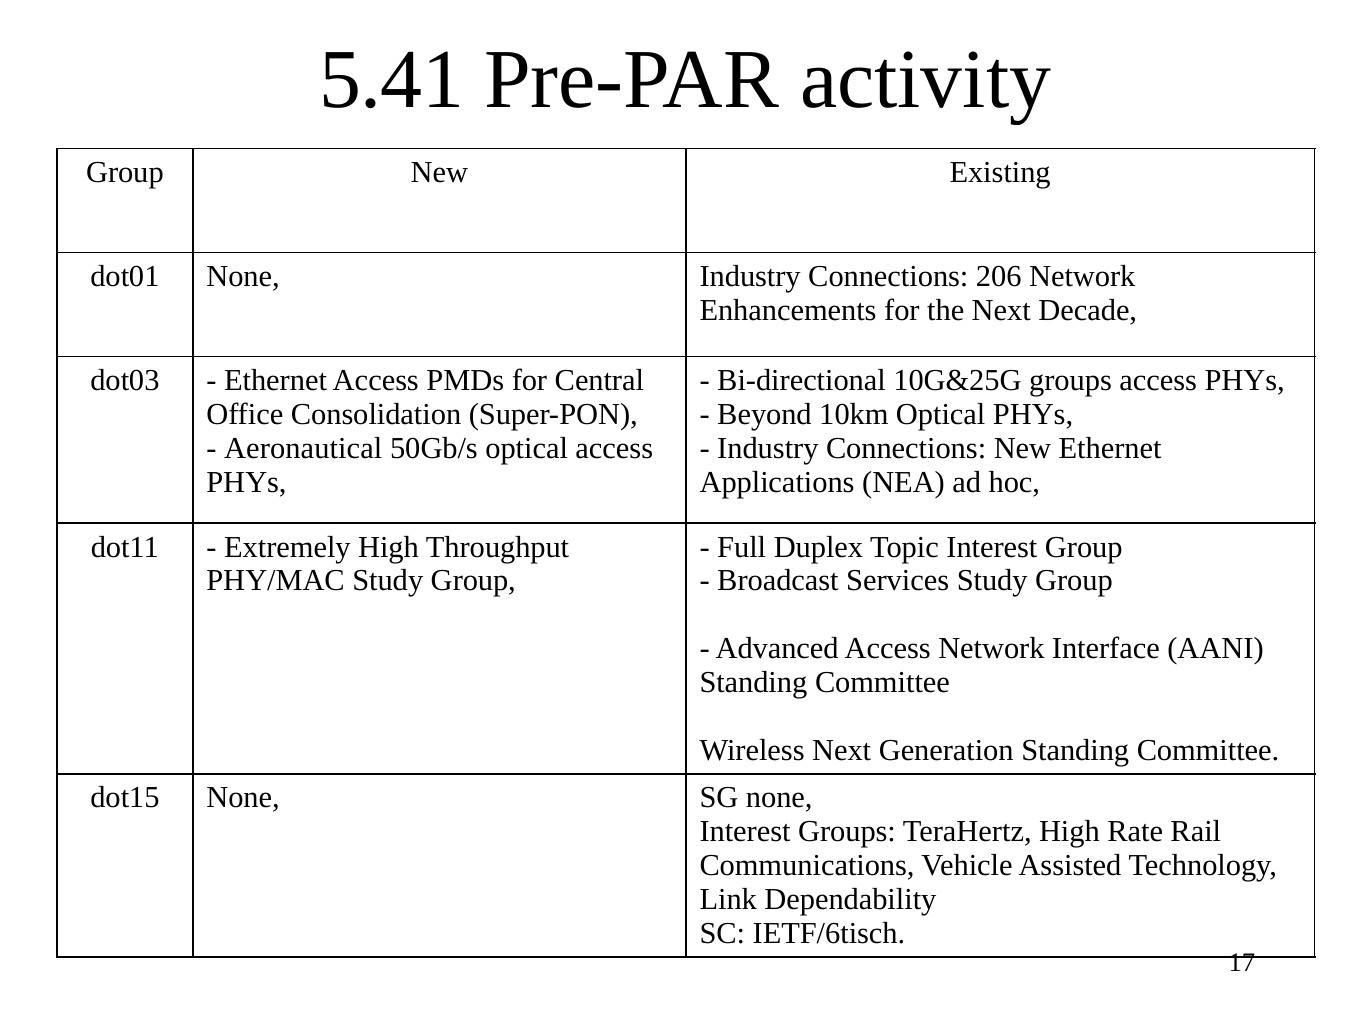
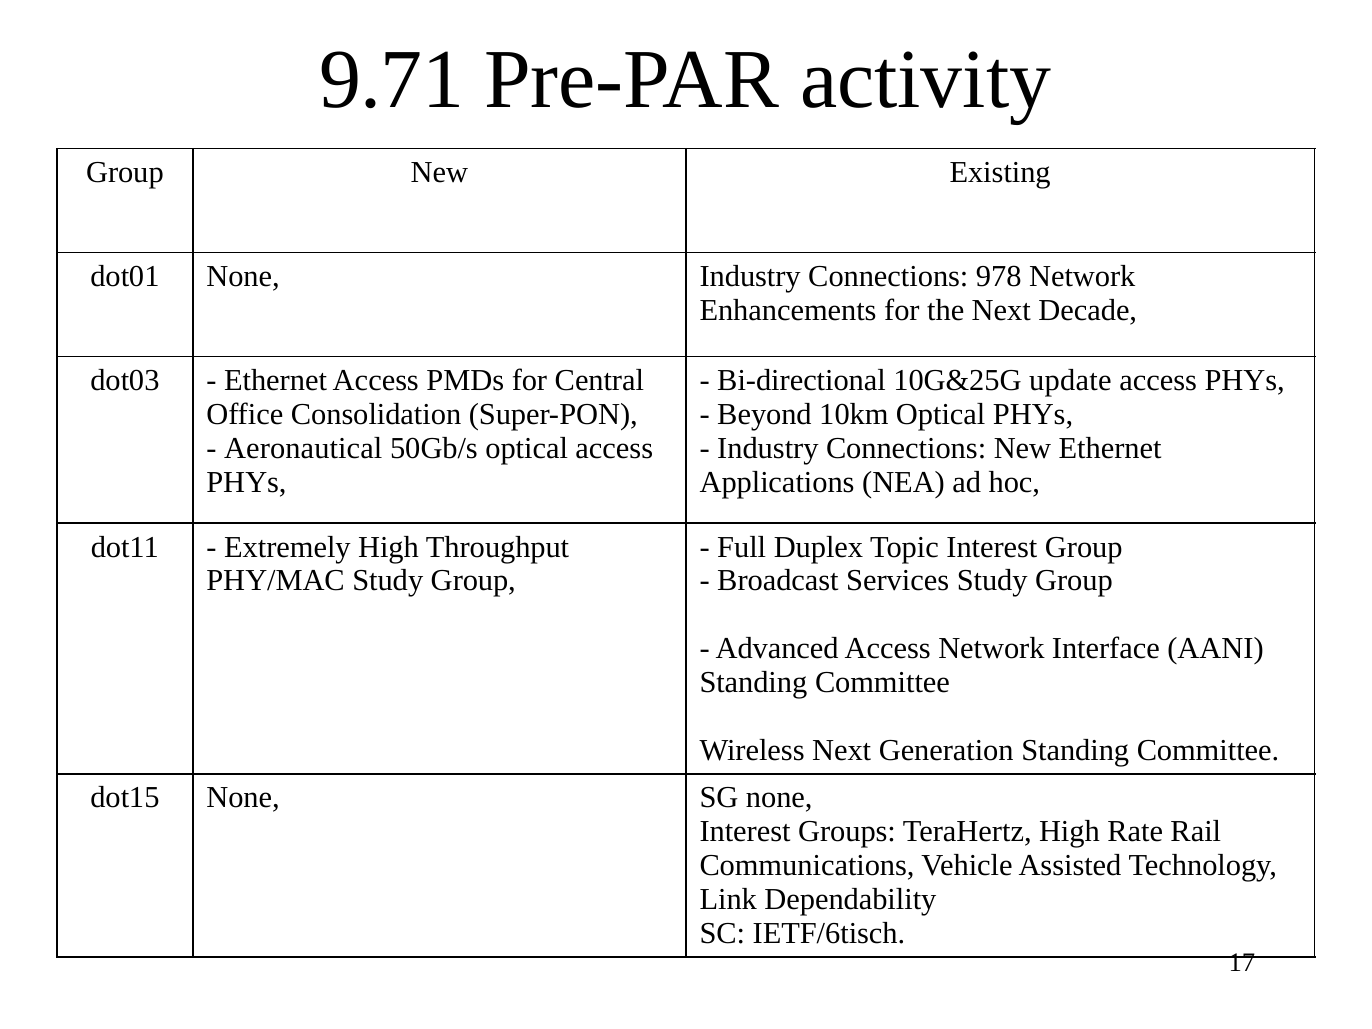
5.41: 5.41 -> 9.71
206: 206 -> 978
10G&25G groups: groups -> update
